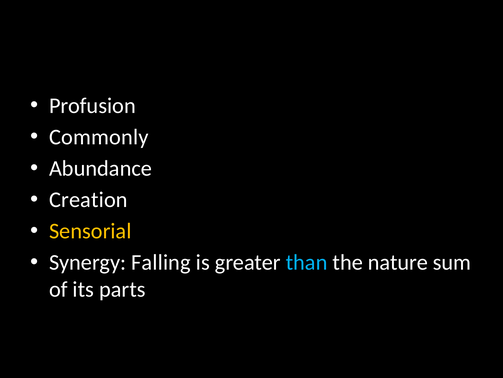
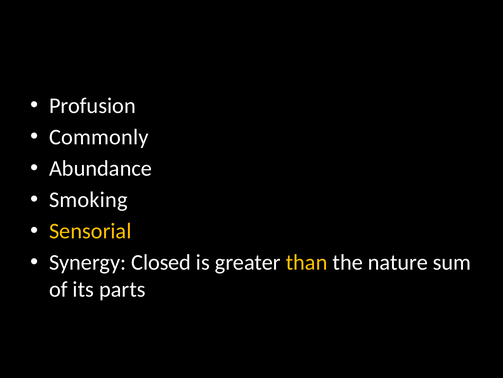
Creation: Creation -> Smoking
Falling: Falling -> Closed
than colour: light blue -> yellow
